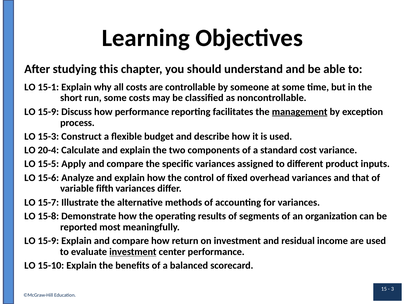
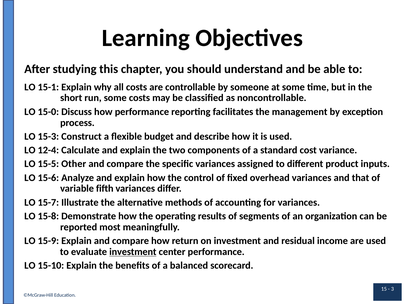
15-9 at (48, 112): 15-9 -> 15-0
management underline: present -> none
20-4: 20-4 -> 12-4
Apply: Apply -> Other
